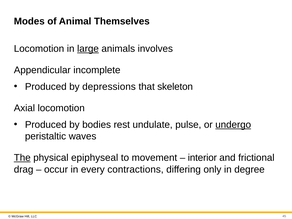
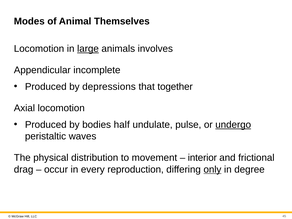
skeleton: skeleton -> together
rest: rest -> half
The underline: present -> none
epiphyseal: epiphyseal -> distribution
contractions: contractions -> reproduction
only underline: none -> present
